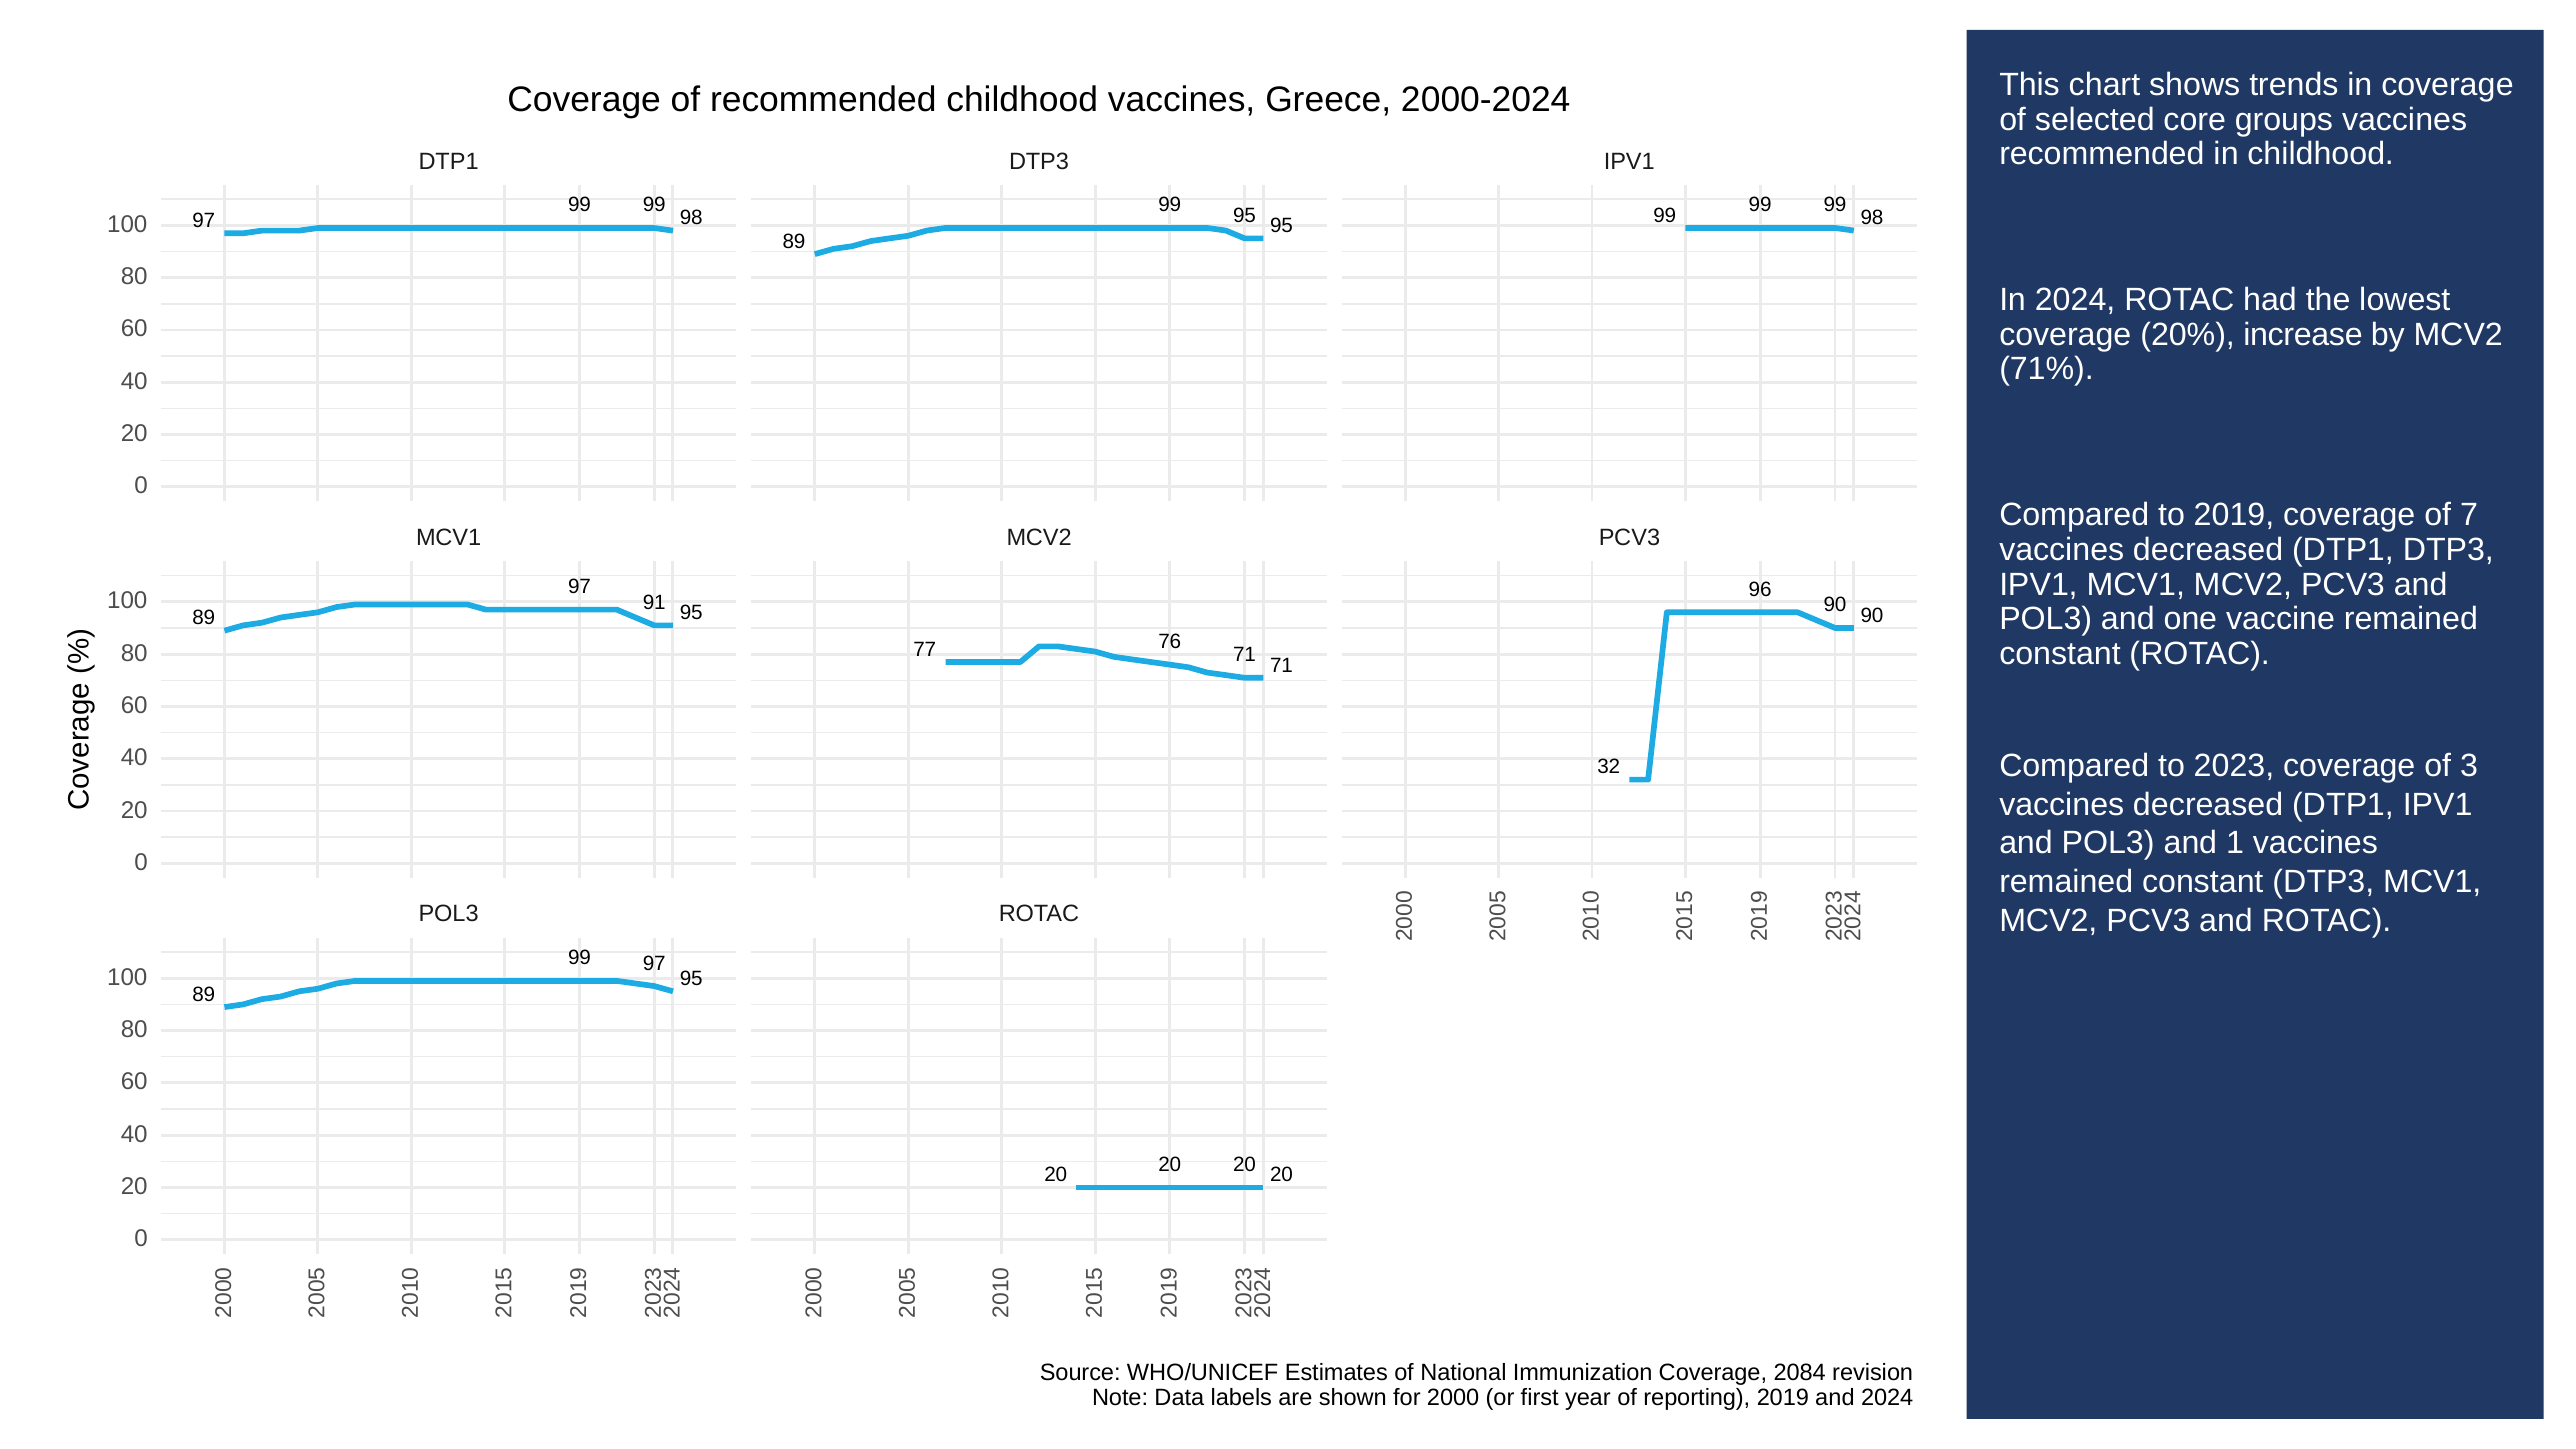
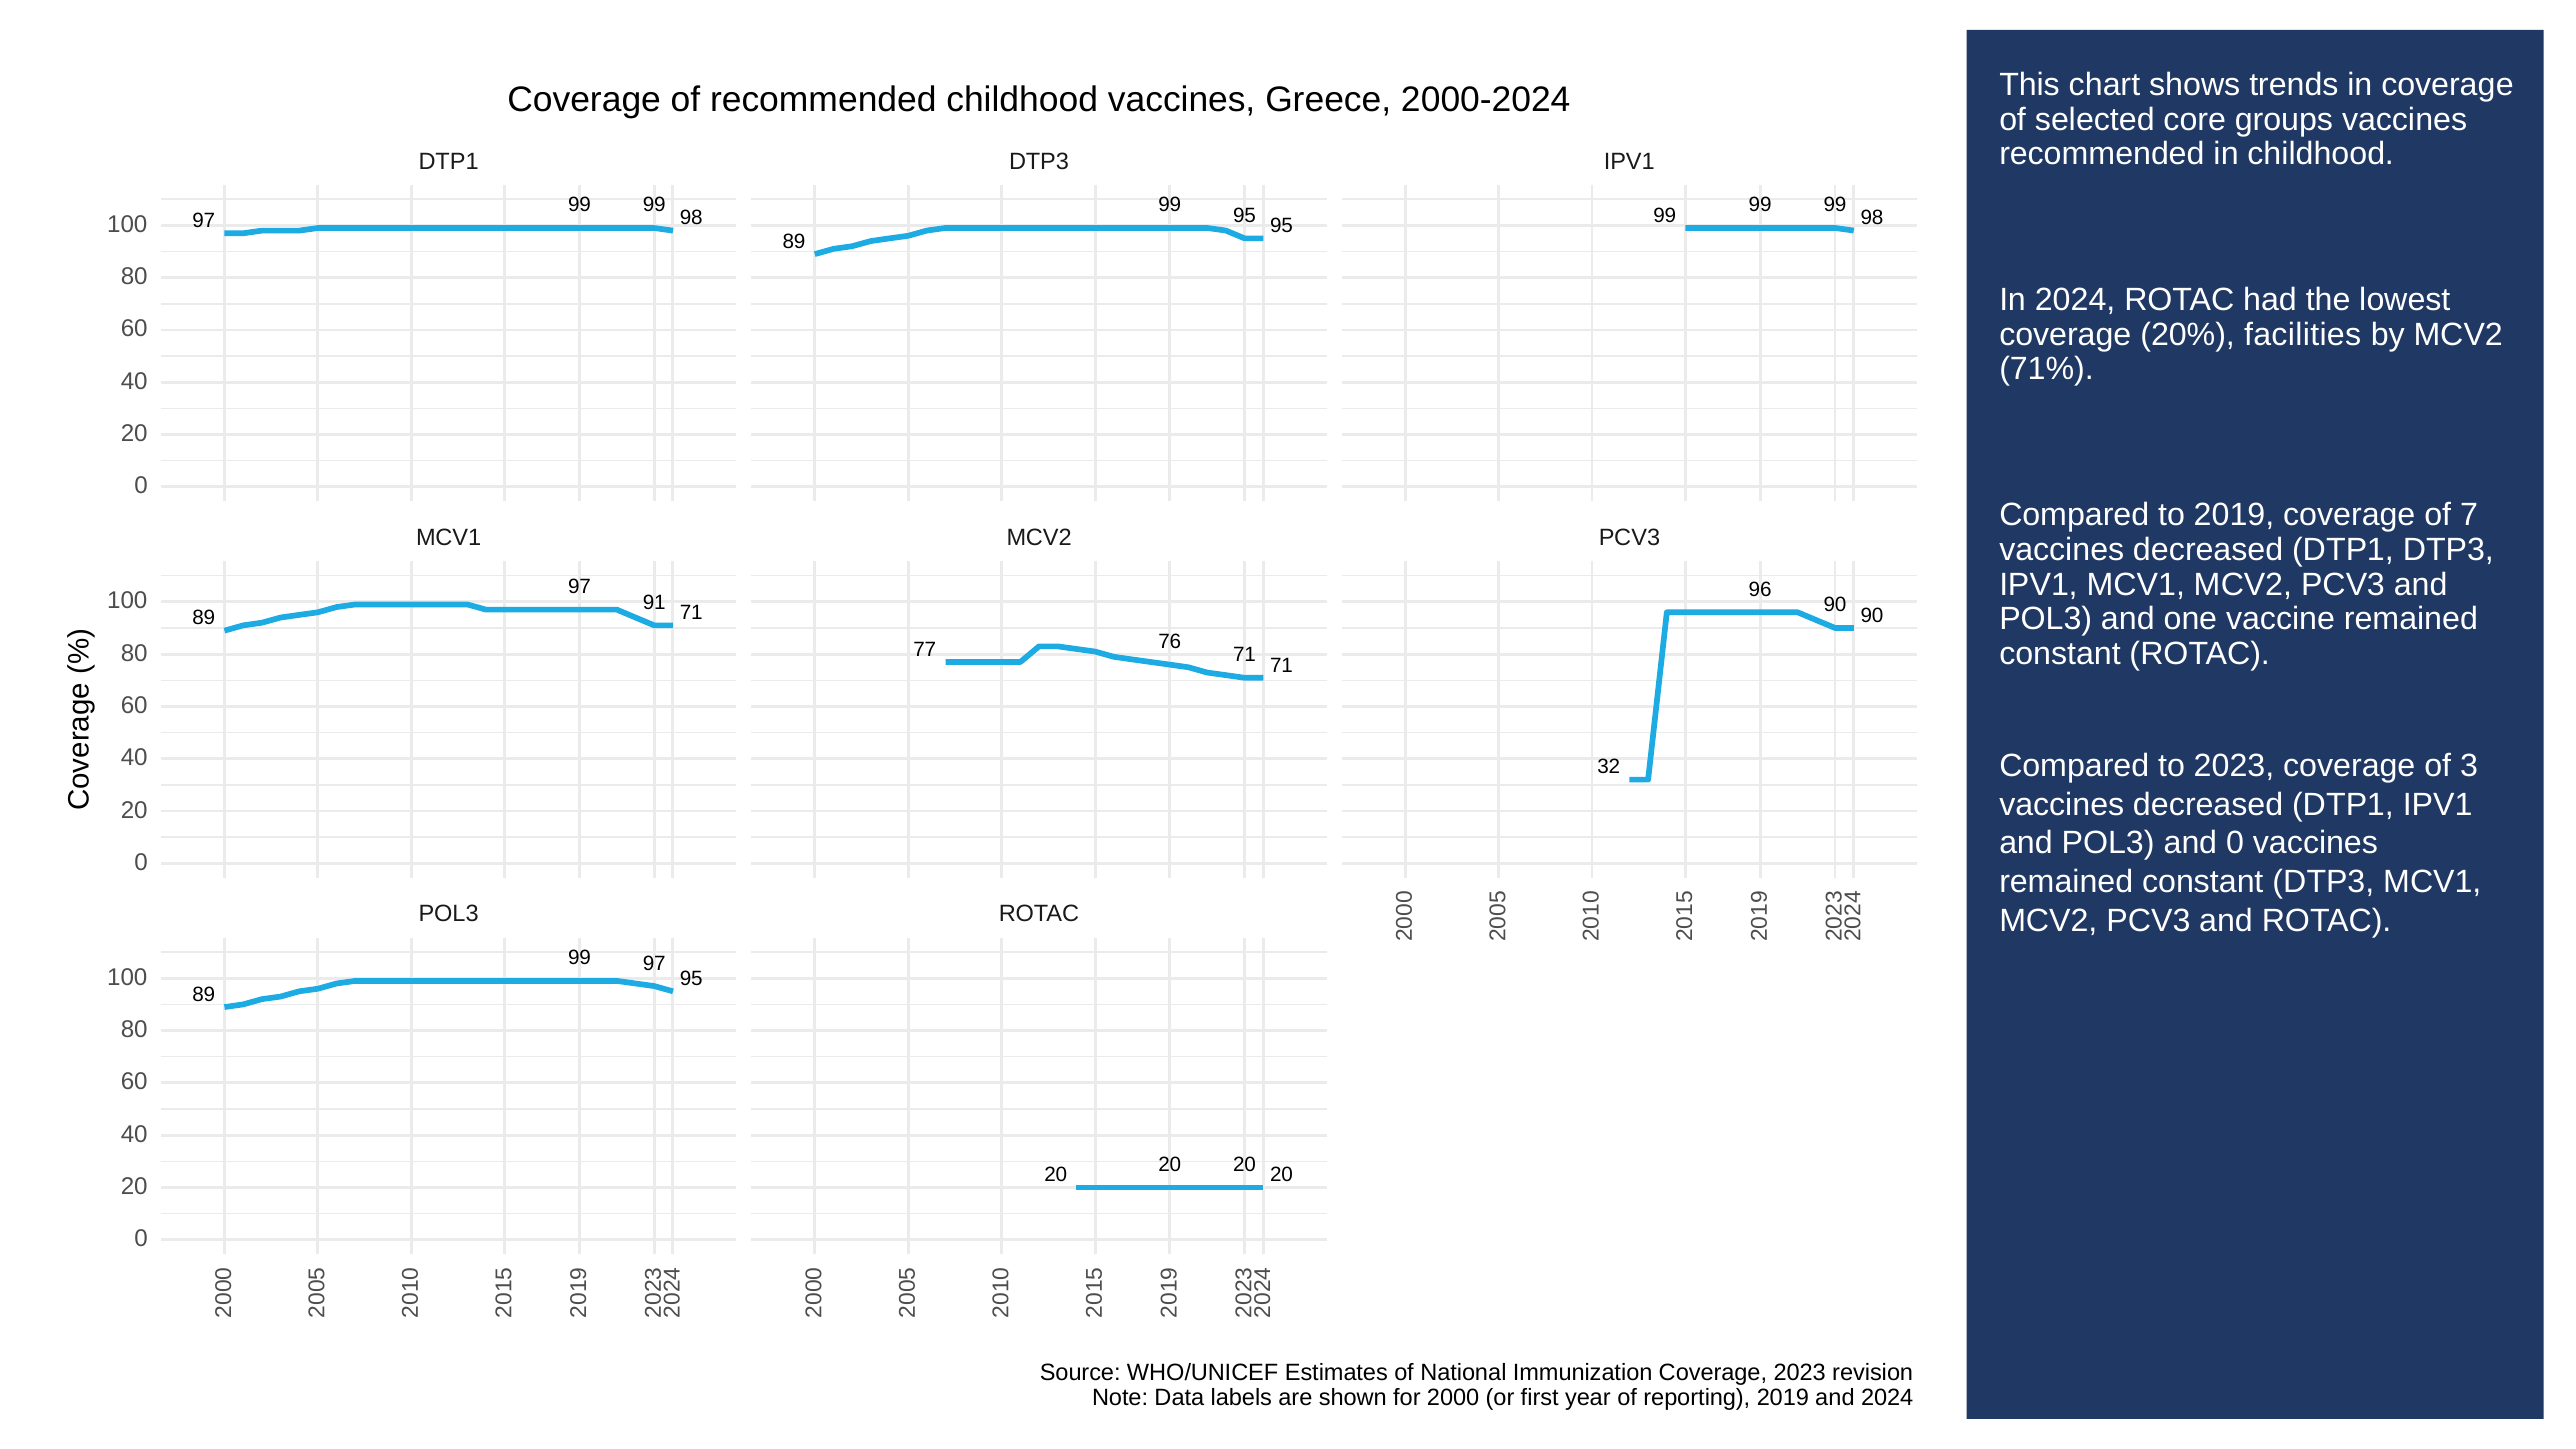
increase: increase -> facilities
95 at (691, 613): 95 -> 71
and 1: 1 -> 0
Coverage 2084: 2084 -> 2023
